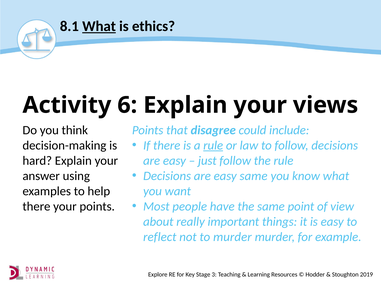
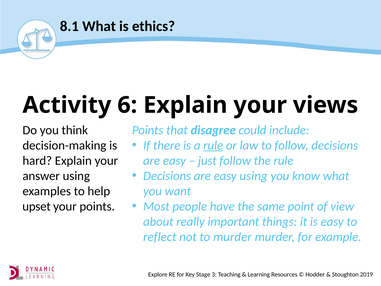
What at (99, 26) underline: present -> none
easy same: same -> using
there at (36, 206): there -> upset
